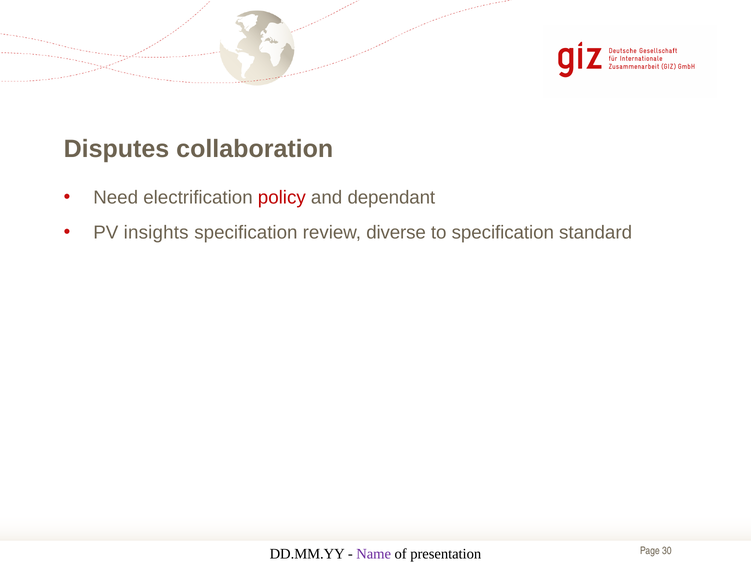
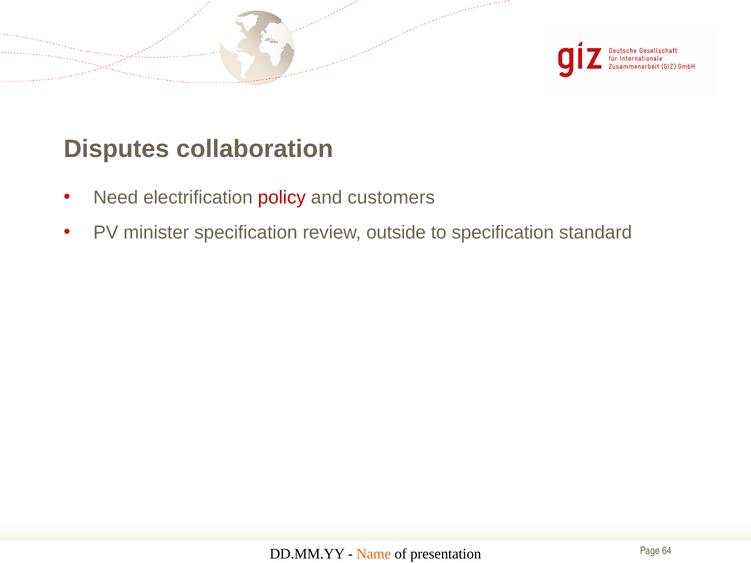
dependant: dependant -> customers
insights: insights -> minister
diverse: diverse -> outside
30: 30 -> 64
Name colour: purple -> orange
